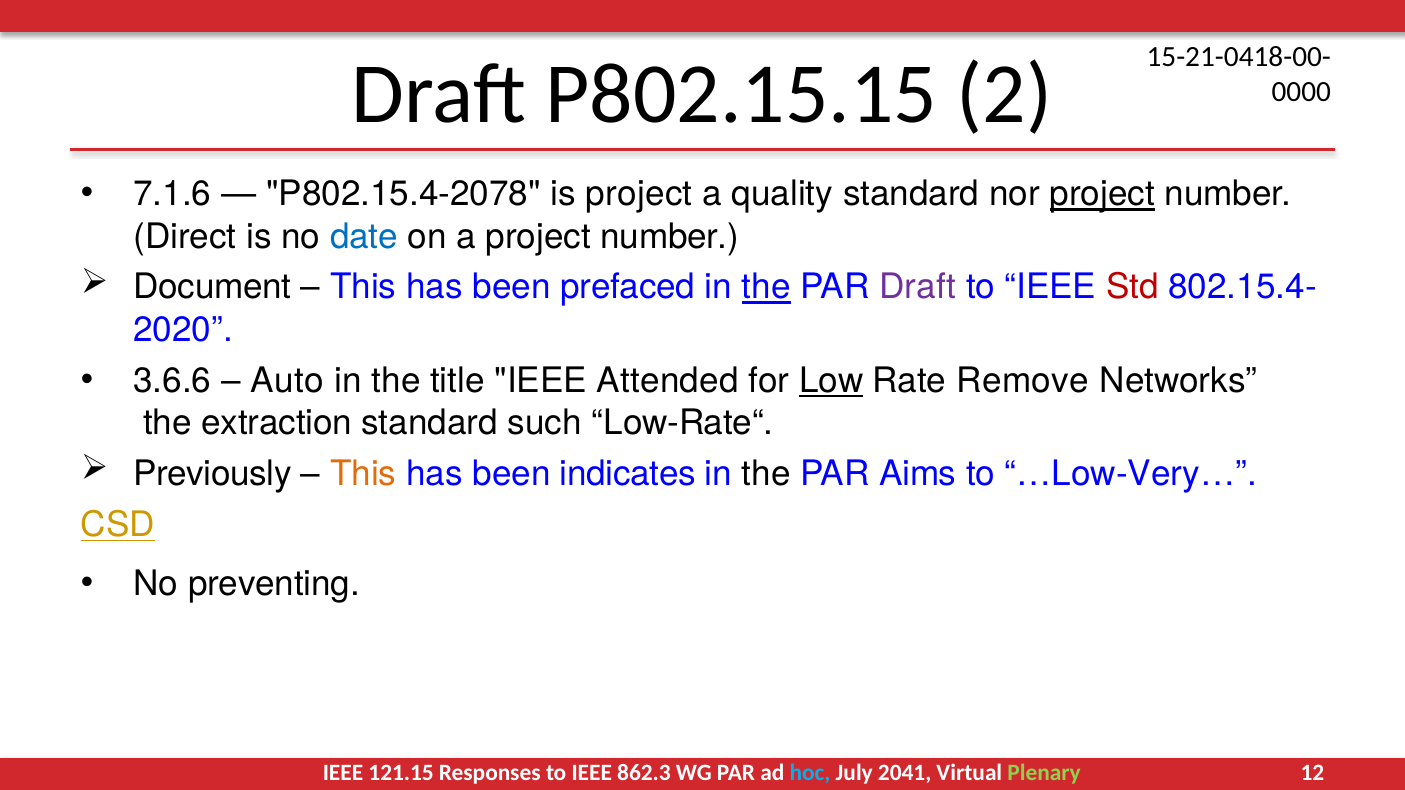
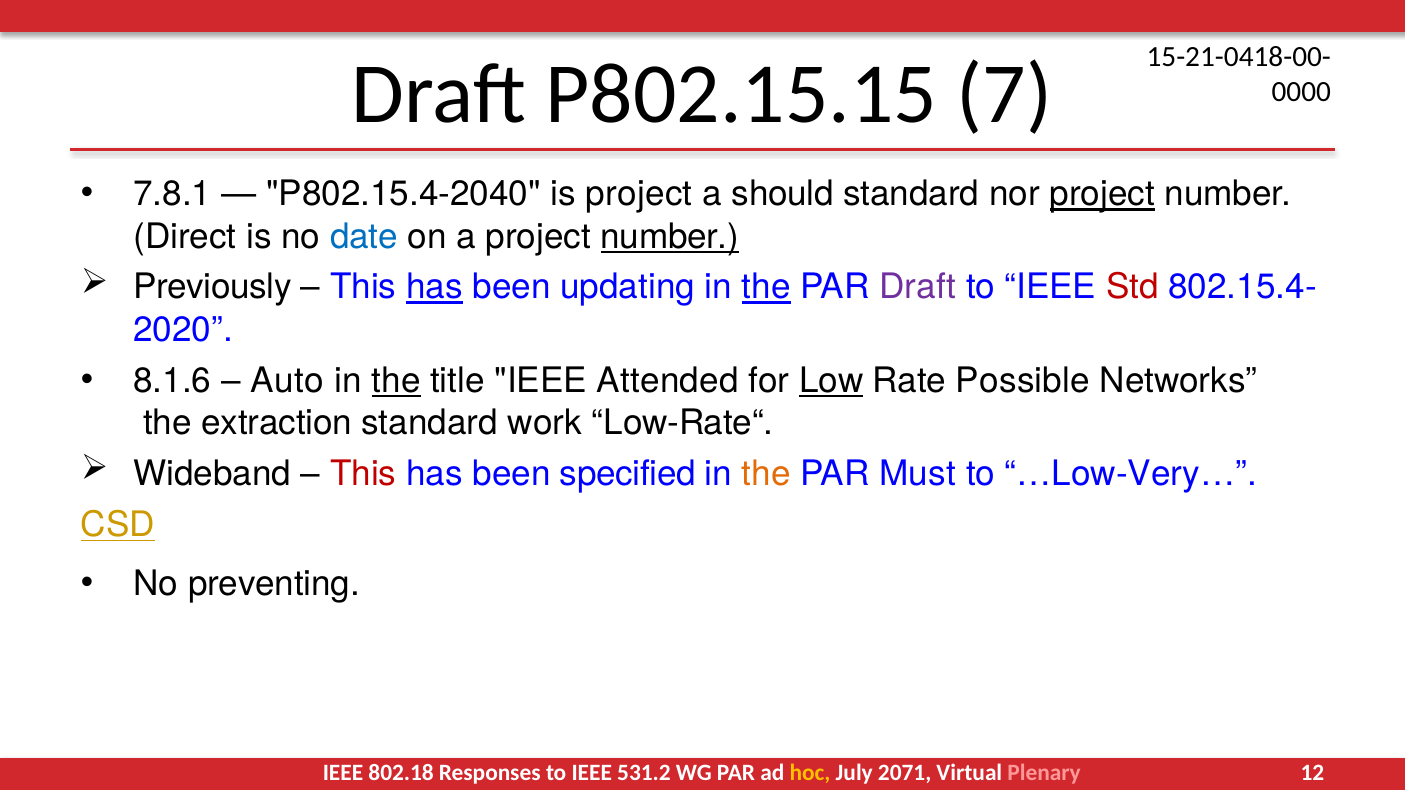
2: 2 -> 7
7.1.6: 7.1.6 -> 7.8.1
P802.15.4-2078: P802.15.4-2078 -> P802.15.4-2040
quality: quality -> should
number at (670, 237) underline: none -> present
Document: Document -> Previously
has at (434, 288) underline: none -> present
prefaced: prefaced -> updating
3.6.6: 3.6.6 -> 8.1.6
the at (396, 381) underline: none -> present
Remove: Remove -> Possible
such: such -> work
Previously: Previously -> Wideband
This at (363, 474) colour: orange -> red
indicates: indicates -> specified
the at (766, 474) colour: black -> orange
Aims: Aims -> Must
121.15: 121.15 -> 802.18
862.3: 862.3 -> 531.2
hoc colour: light blue -> yellow
2041: 2041 -> 2071
Plenary colour: light green -> pink
